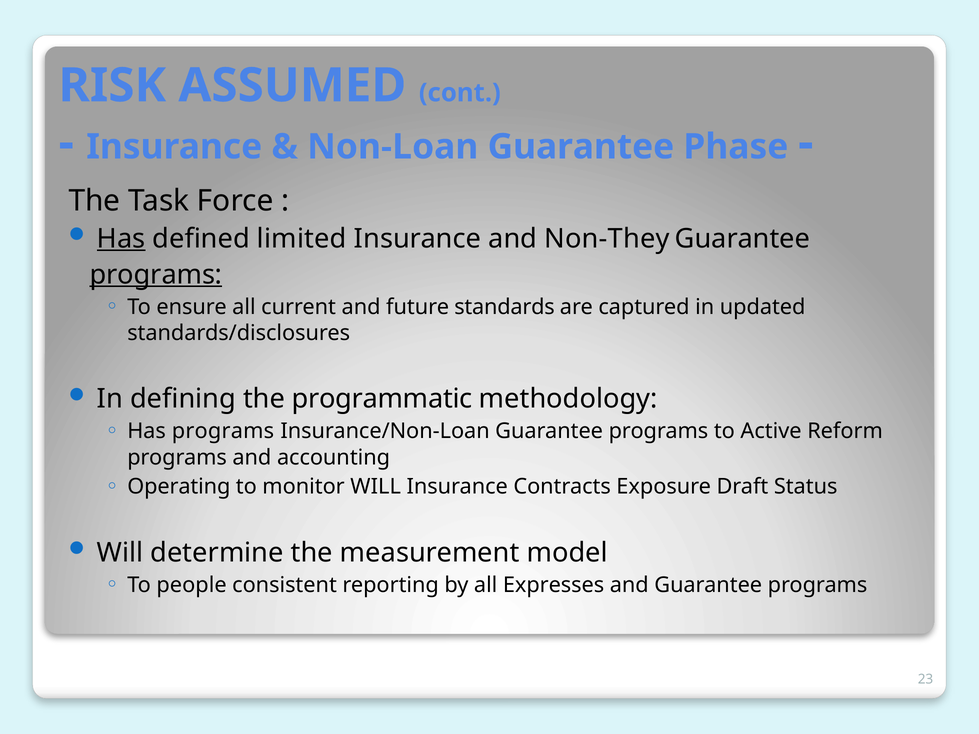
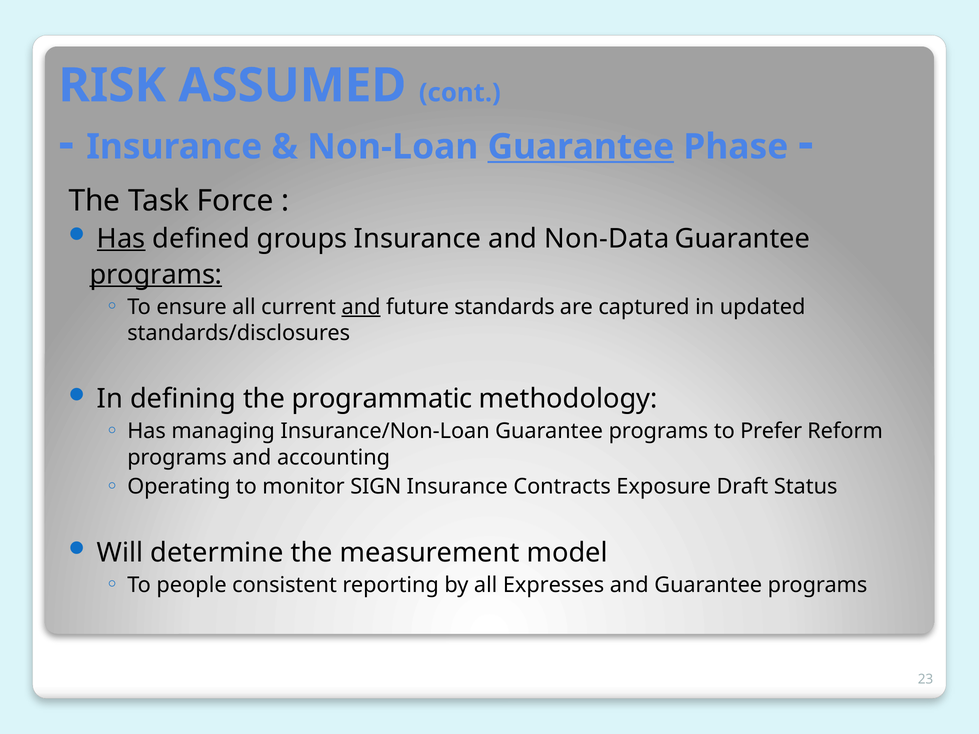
Guarantee at (581, 147) underline: none -> present
limited: limited -> groups
Non-They: Non-They -> Non-Data
and at (361, 307) underline: none -> present
Has programs: programs -> managing
Active: Active -> Prefer
monitor WILL: WILL -> SIGN
